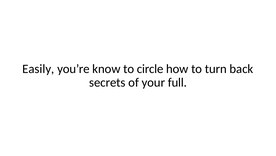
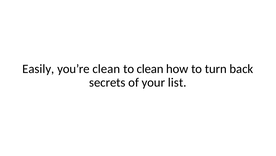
you’re know: know -> clean
to circle: circle -> clean
full: full -> list
